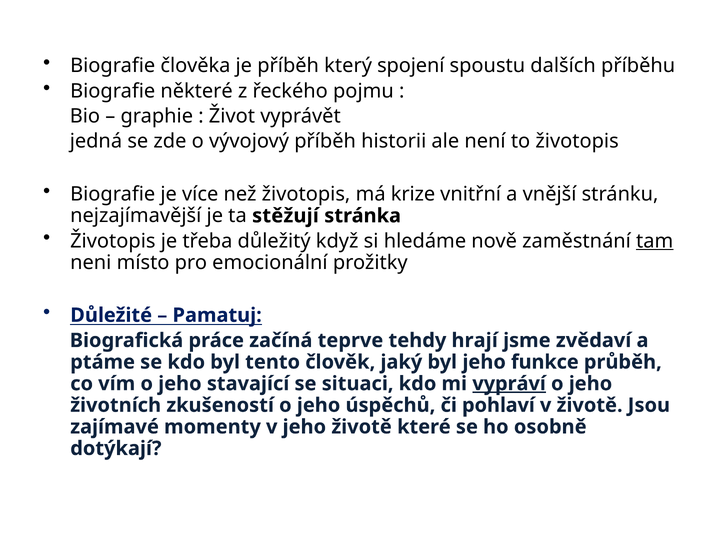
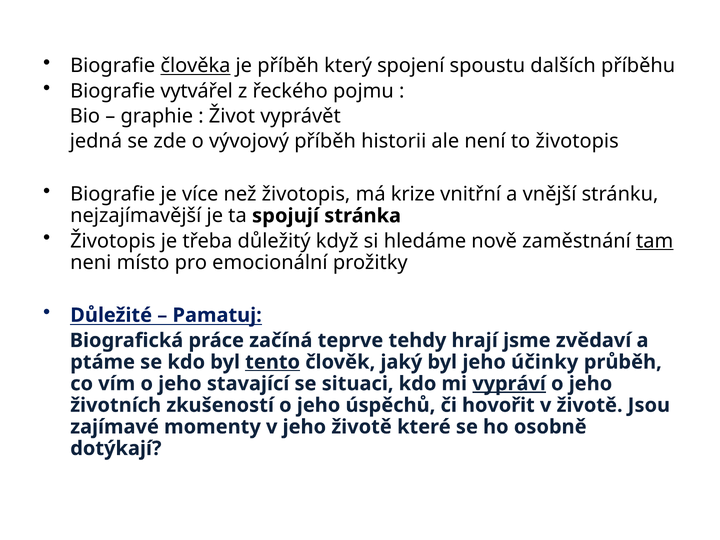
člověka underline: none -> present
některé: některé -> vytvářel
stěžují: stěžují -> spojují
tento underline: none -> present
funkce: funkce -> účinky
pohlaví: pohlaví -> hovořit
